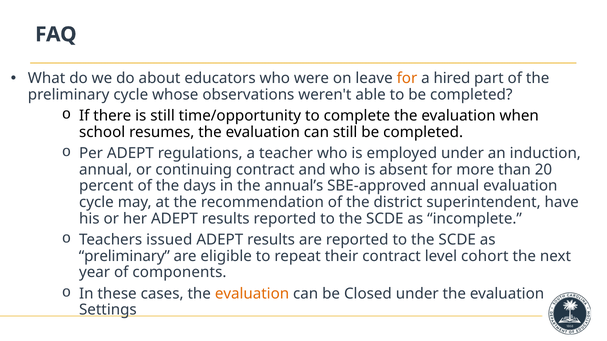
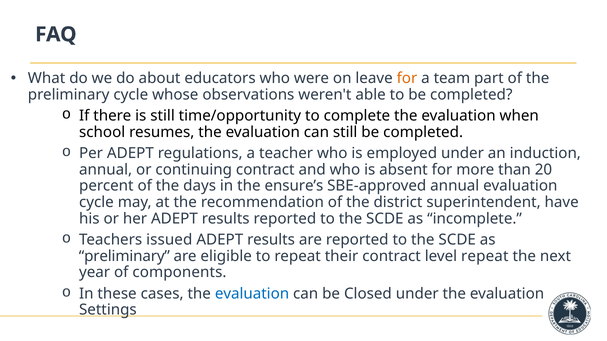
hired: hired -> team
annual’s: annual’s -> ensure’s
level cohort: cohort -> repeat
evaluation at (252, 294) colour: orange -> blue
